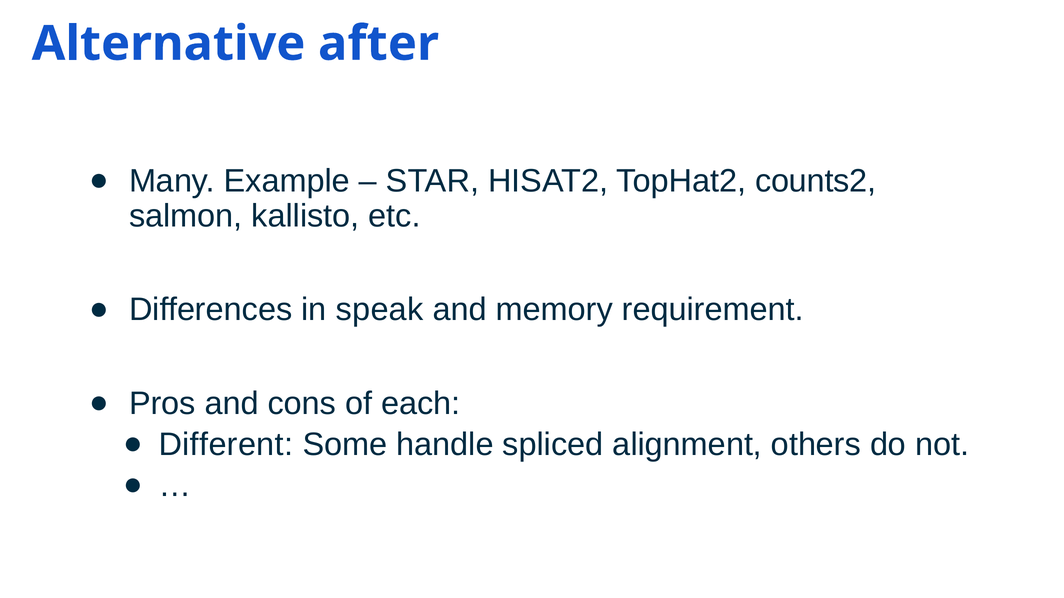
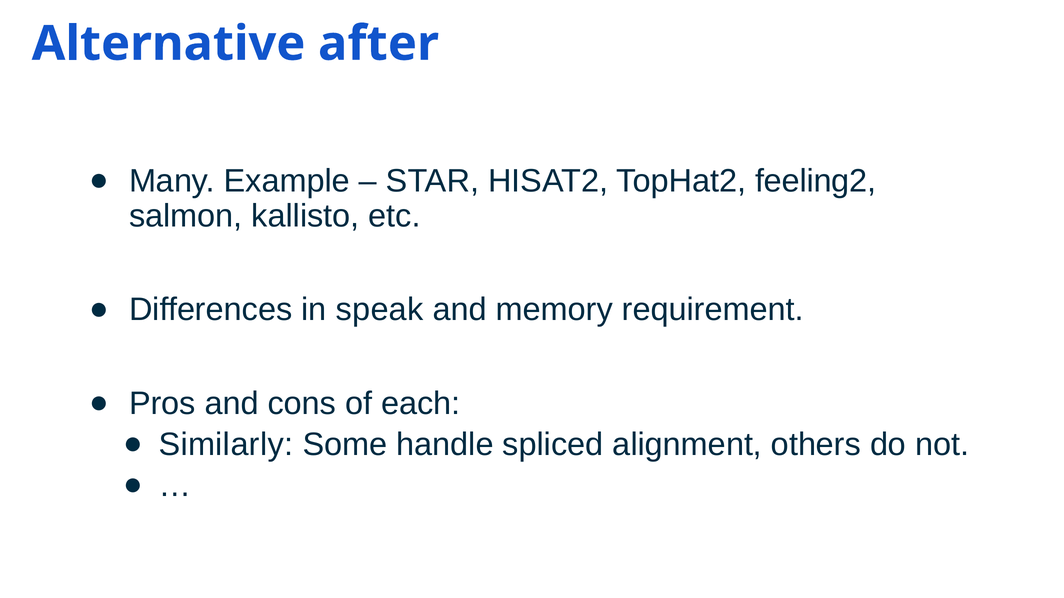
counts2: counts2 -> feeling2
Different: Different -> Similarly
